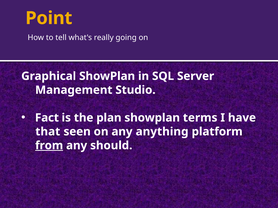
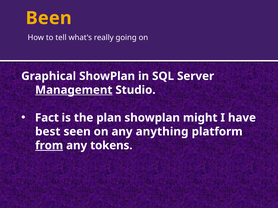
Point: Point -> Been
Management underline: none -> present
terms: terms -> might
that: that -> best
should: should -> tokens
